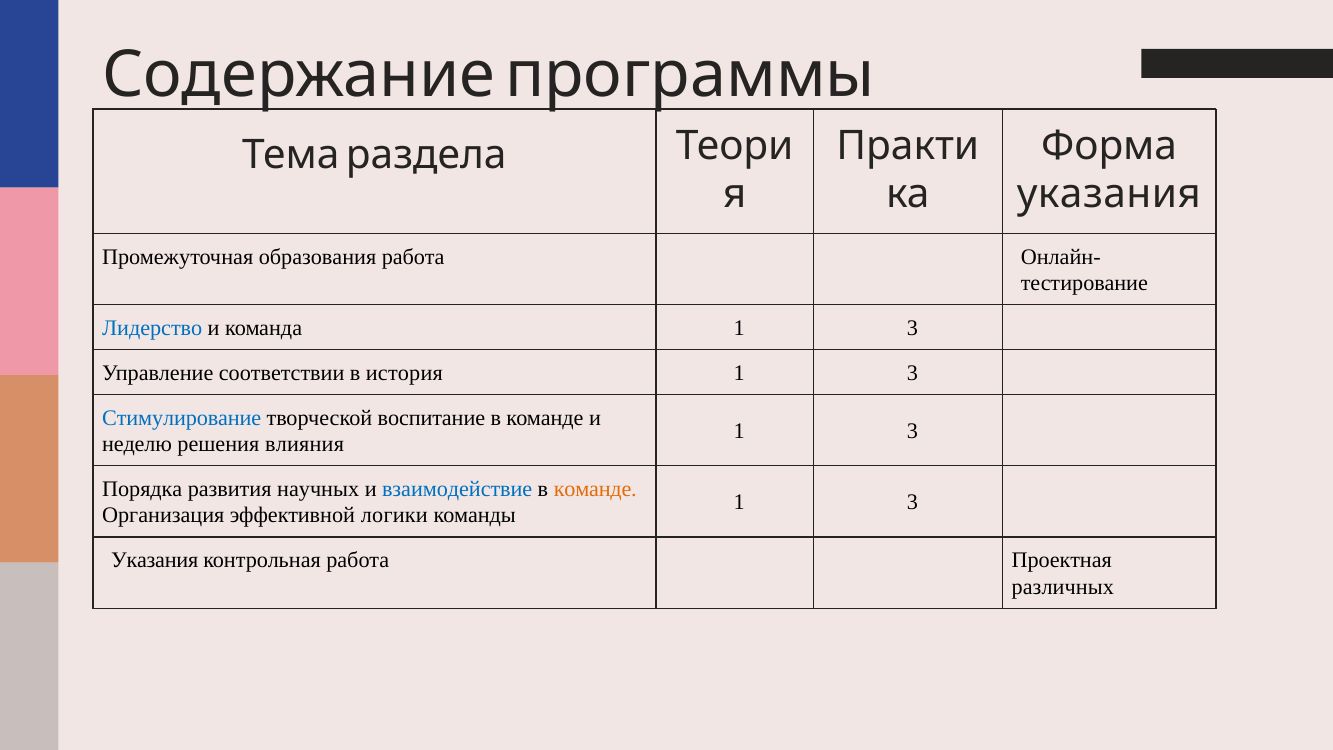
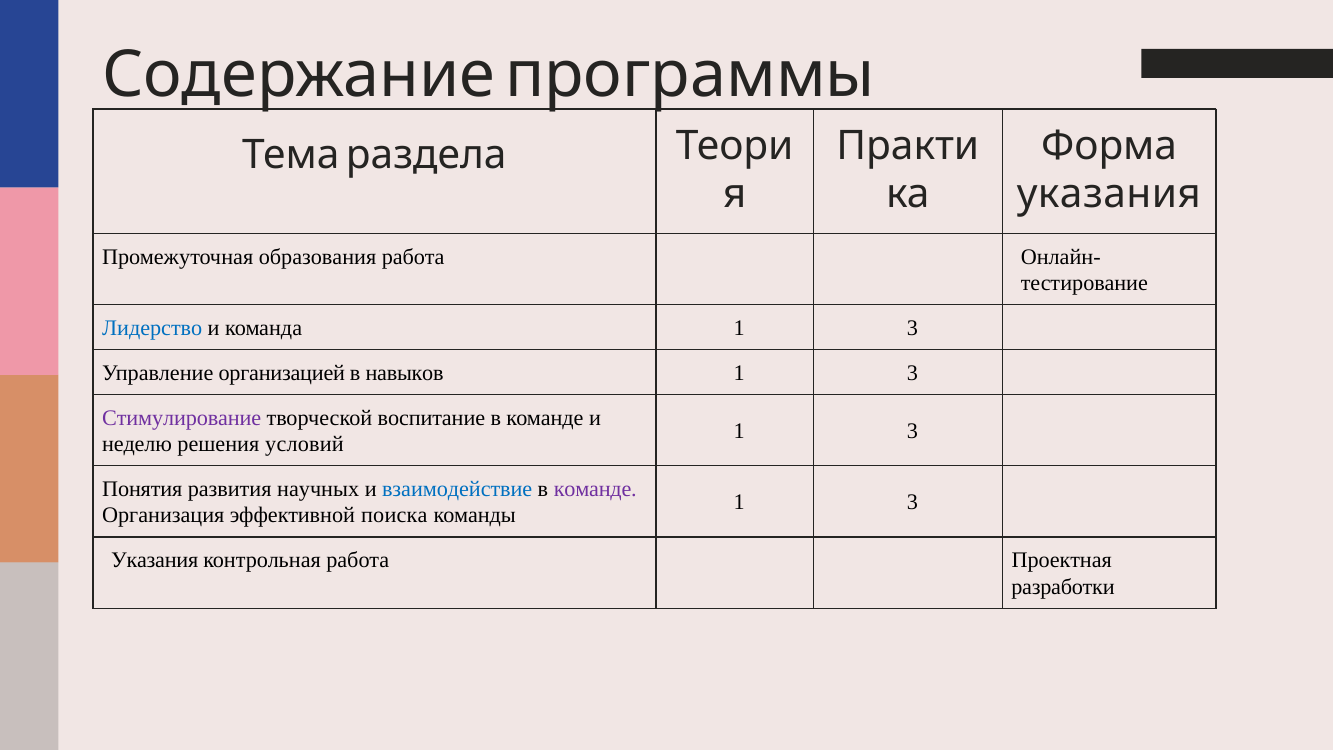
соответствии: соответствии -> организацией
история: история -> навыков
Стимулирование colour: blue -> purple
влияния: влияния -> условий
Порядка: Порядка -> Понятия
команде at (595, 489) colour: orange -> purple
логики: логики -> поиска
различных: различных -> разработки
